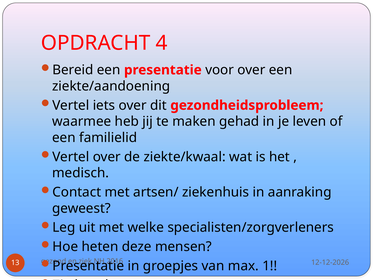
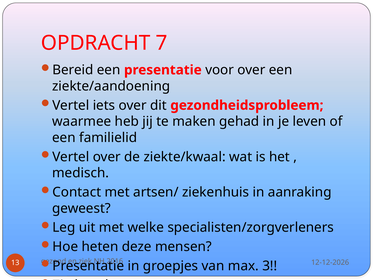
4: 4 -> 7
1: 1 -> 3
